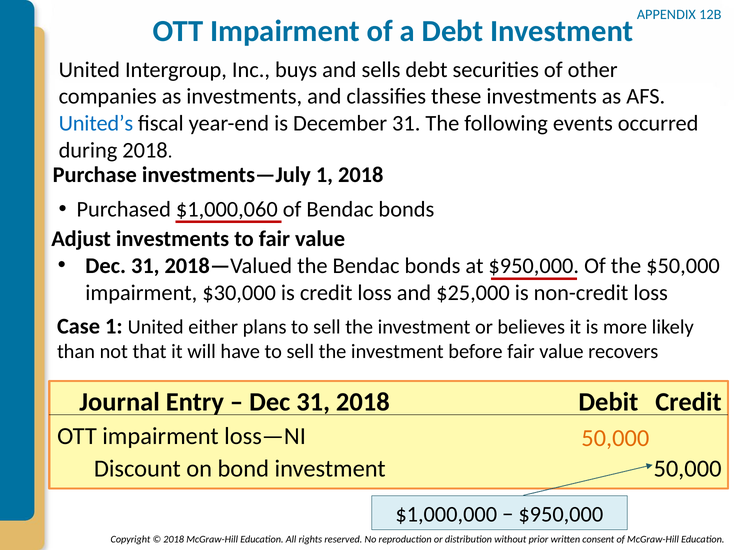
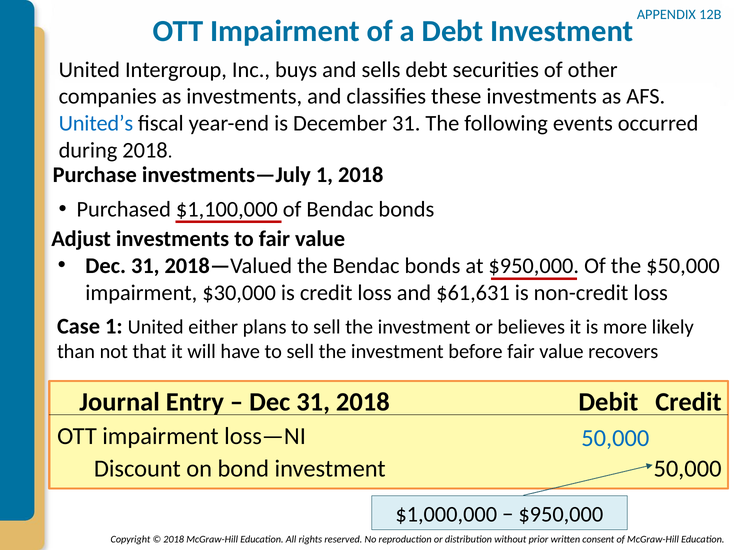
$1,000,060: $1,000,060 -> $1,100,000
$25,000: $25,000 -> $61,631
50,000 at (615, 438) colour: orange -> blue
